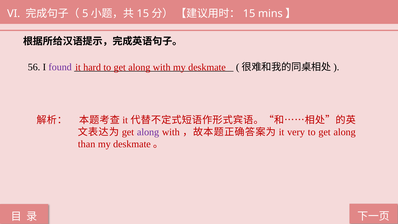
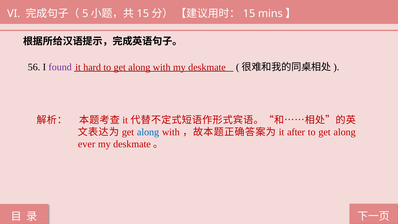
along at (148, 132) colour: purple -> blue
very: very -> after
than: than -> ever
